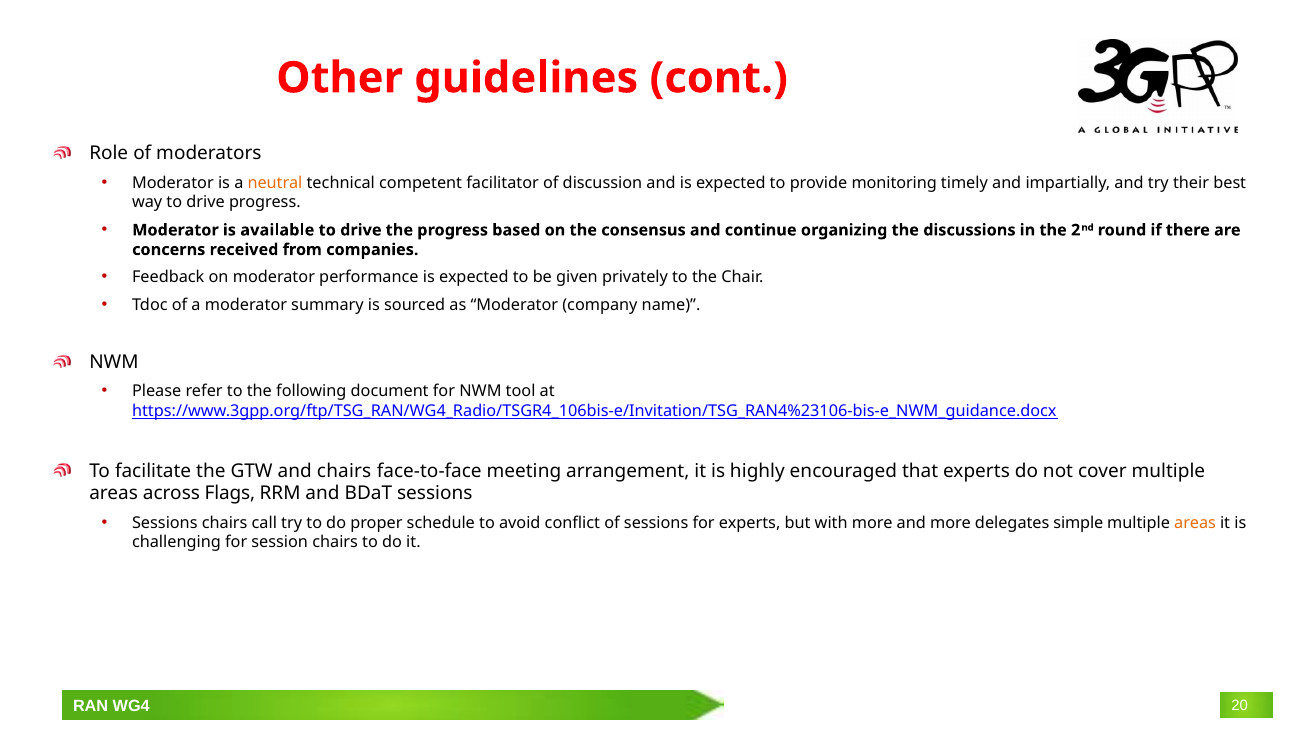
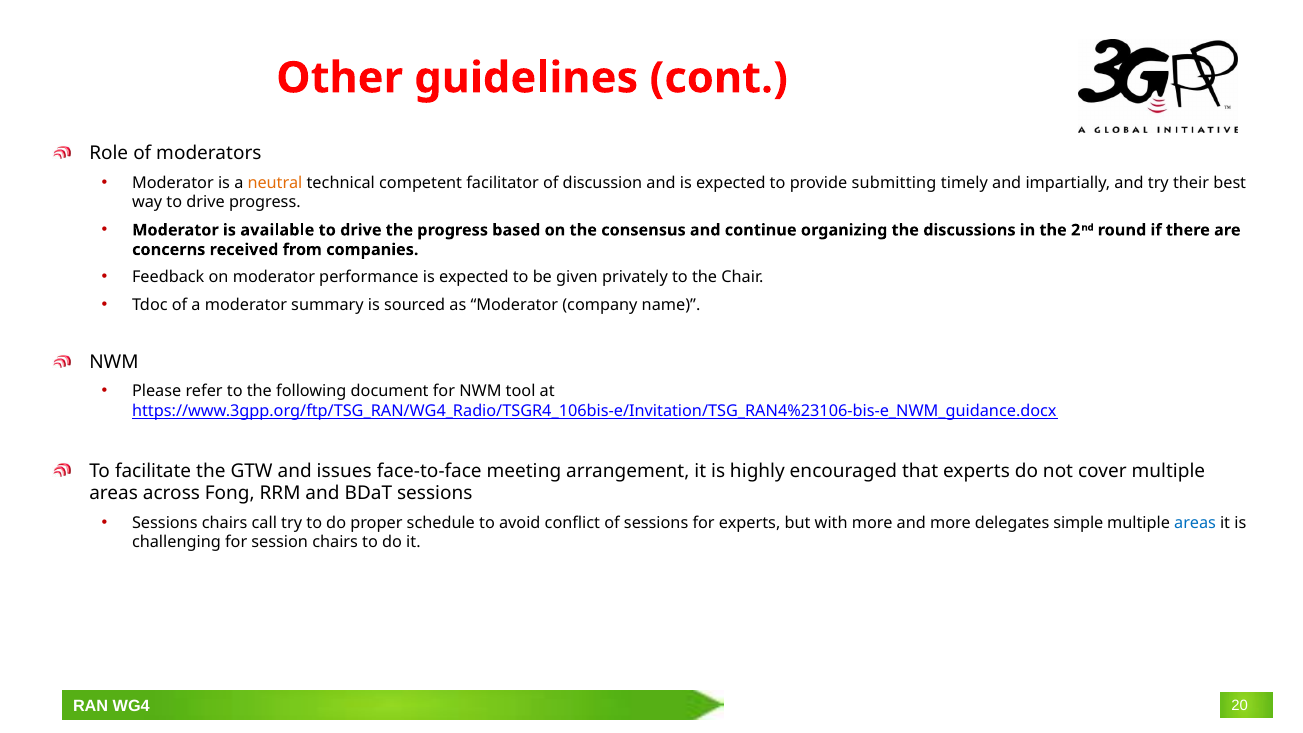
monitoring: monitoring -> submitting
and chairs: chairs -> issues
Flags: Flags -> Fong
areas at (1195, 523) colour: orange -> blue
